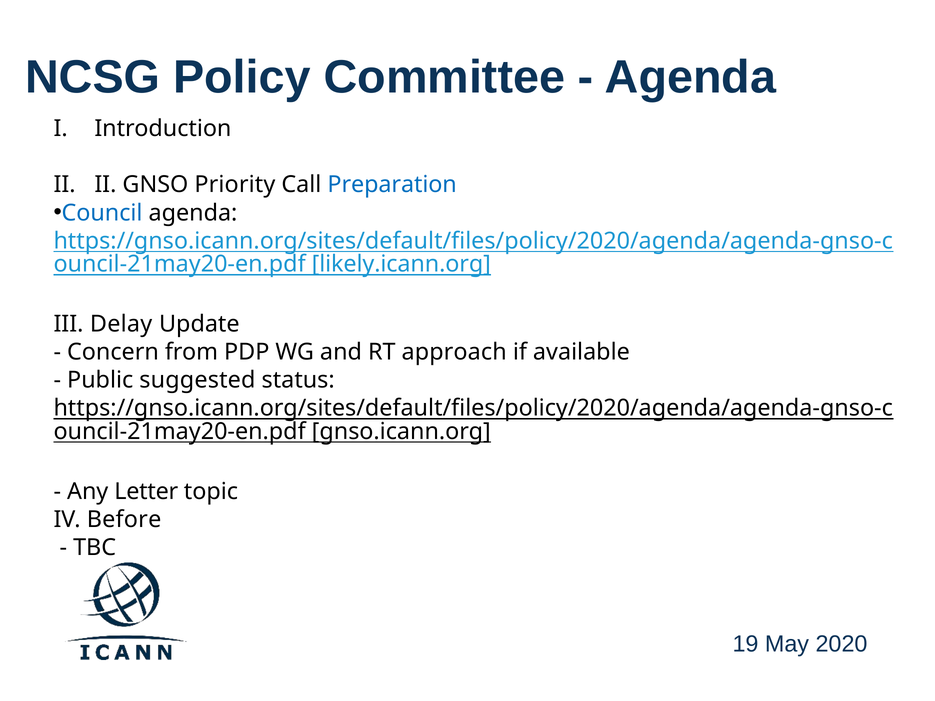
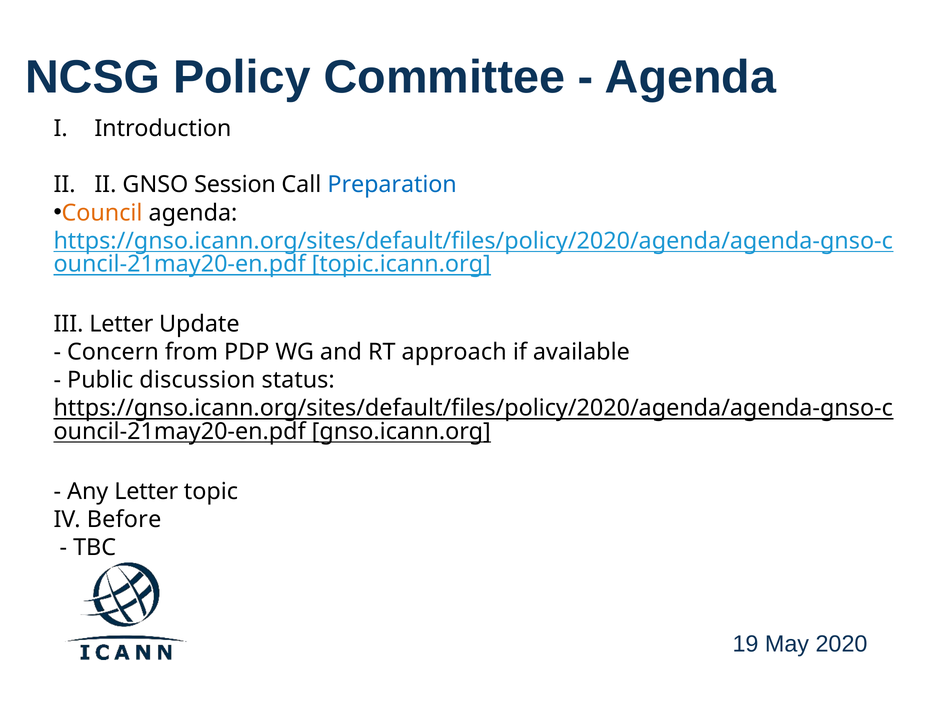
Priority: Priority -> Session
Council colour: blue -> orange
likely.icann.org: likely.icann.org -> topic.icann.org
III Delay: Delay -> Letter
suggested: suggested -> discussion
